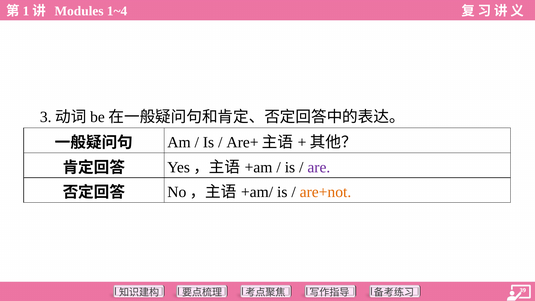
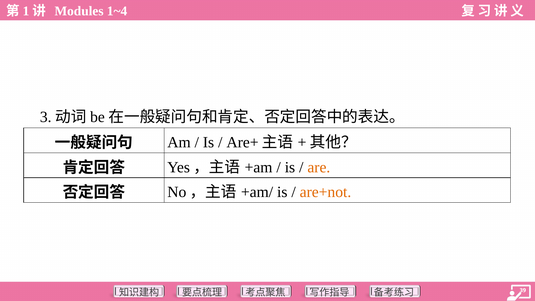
are colour: purple -> orange
